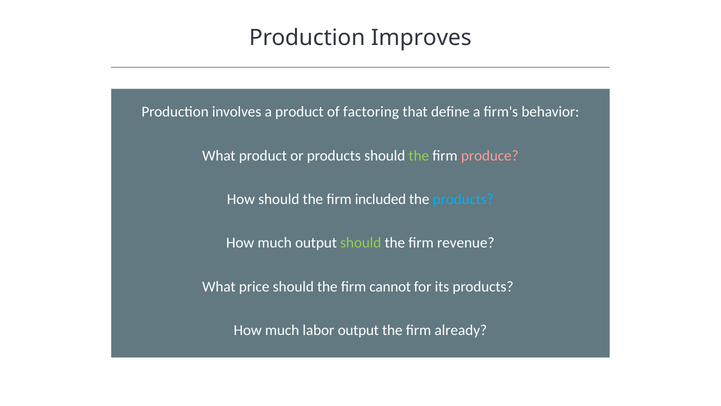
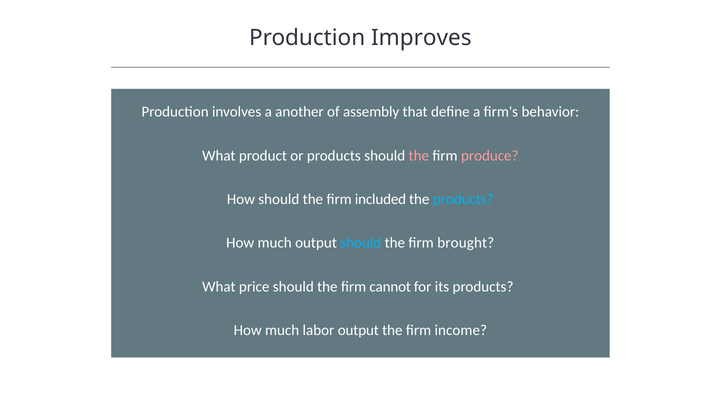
a product: product -> another
factoring: factoring -> assembly
the at (419, 156) colour: light green -> pink
should at (361, 243) colour: light green -> light blue
revenue: revenue -> brought
already: already -> income
